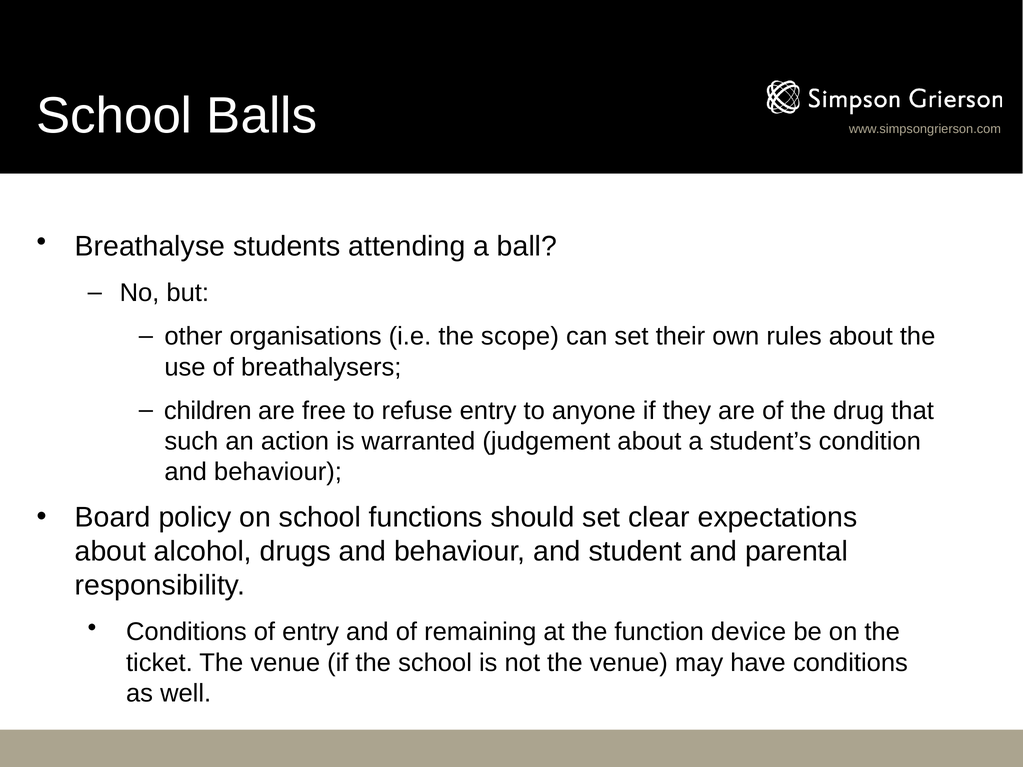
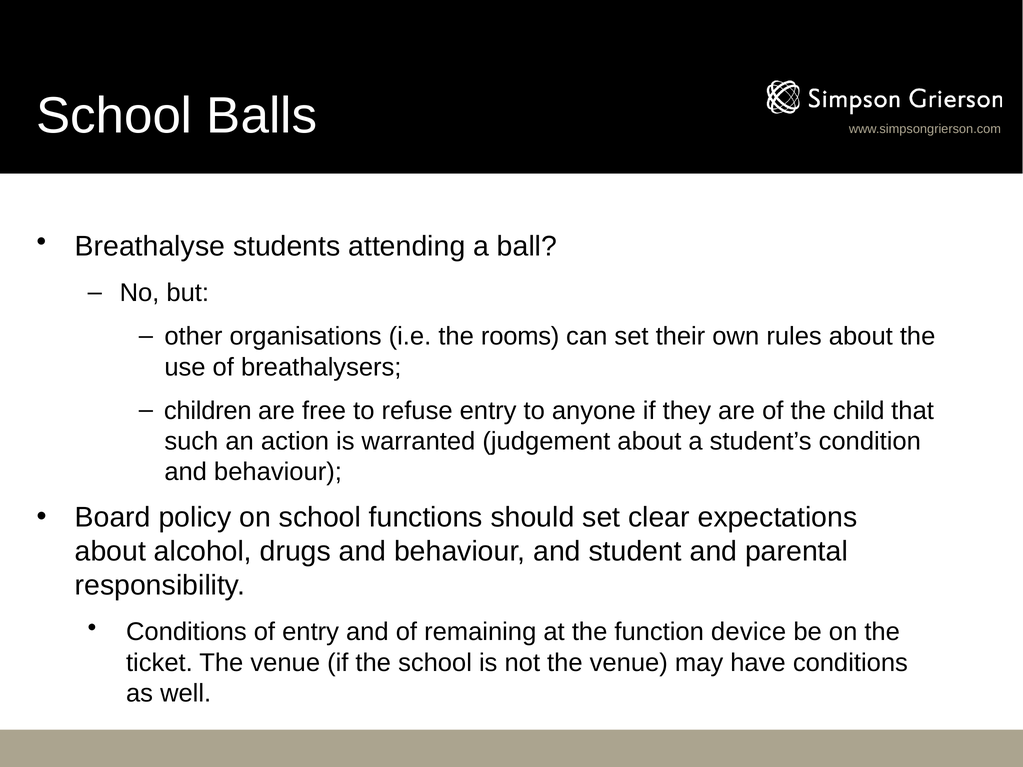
scope: scope -> rooms
drug: drug -> child
